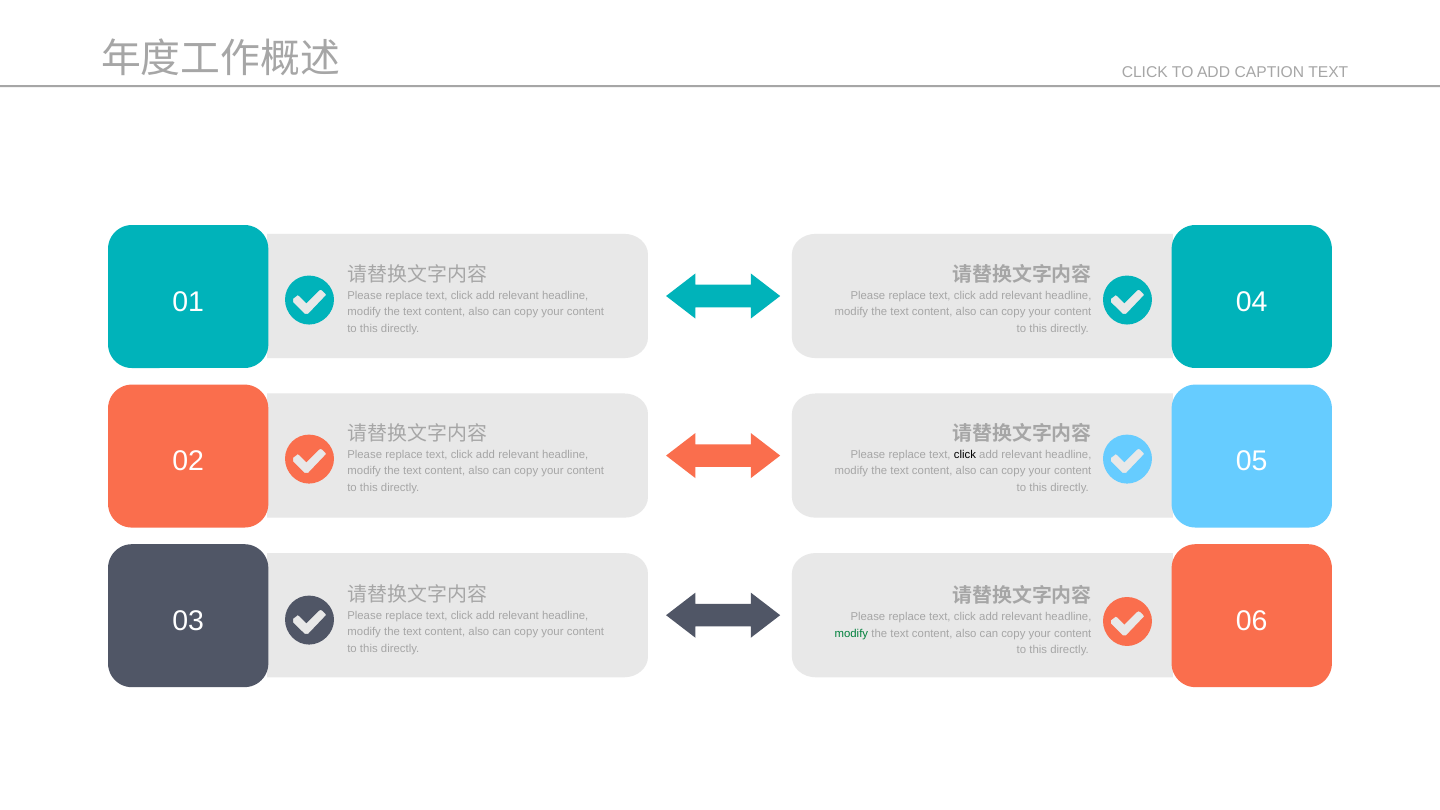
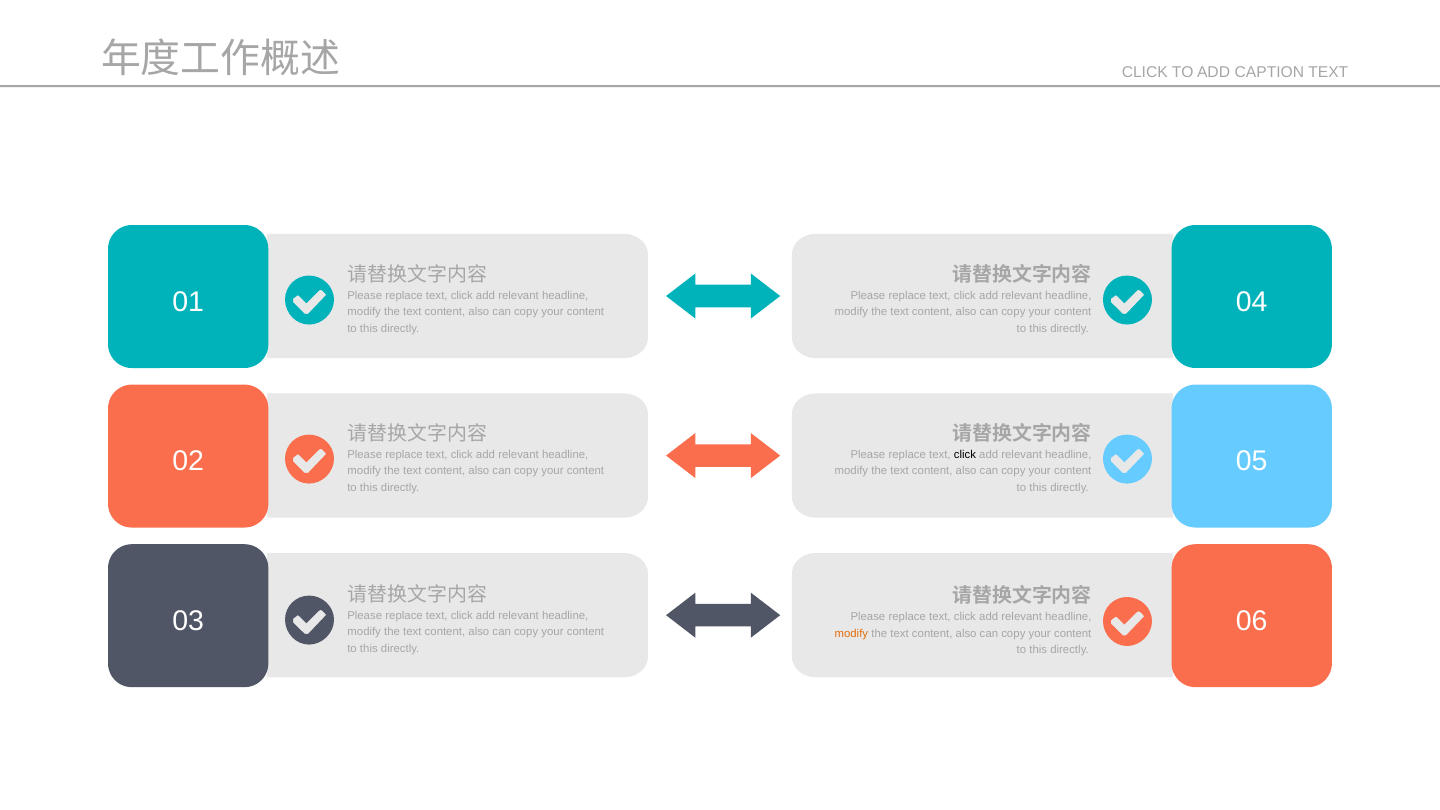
modify at (851, 634) colour: green -> orange
